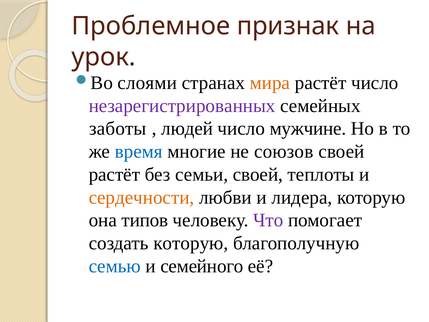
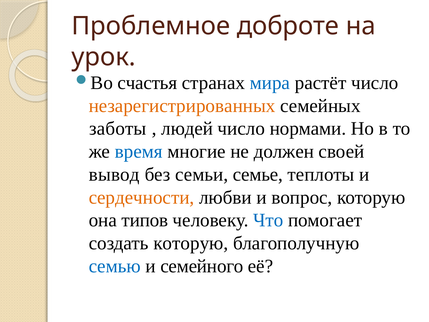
признак: признак -> доброте
слоями: слоями -> счастья
мира colour: orange -> blue
незарегистрированных colour: purple -> orange
мужчине: мужчине -> нормами
союзов: союзов -> должен
растёт at (114, 174): растёт -> вывод
семьи своей: своей -> семье
лидера: лидера -> вопрос
Что colour: purple -> blue
